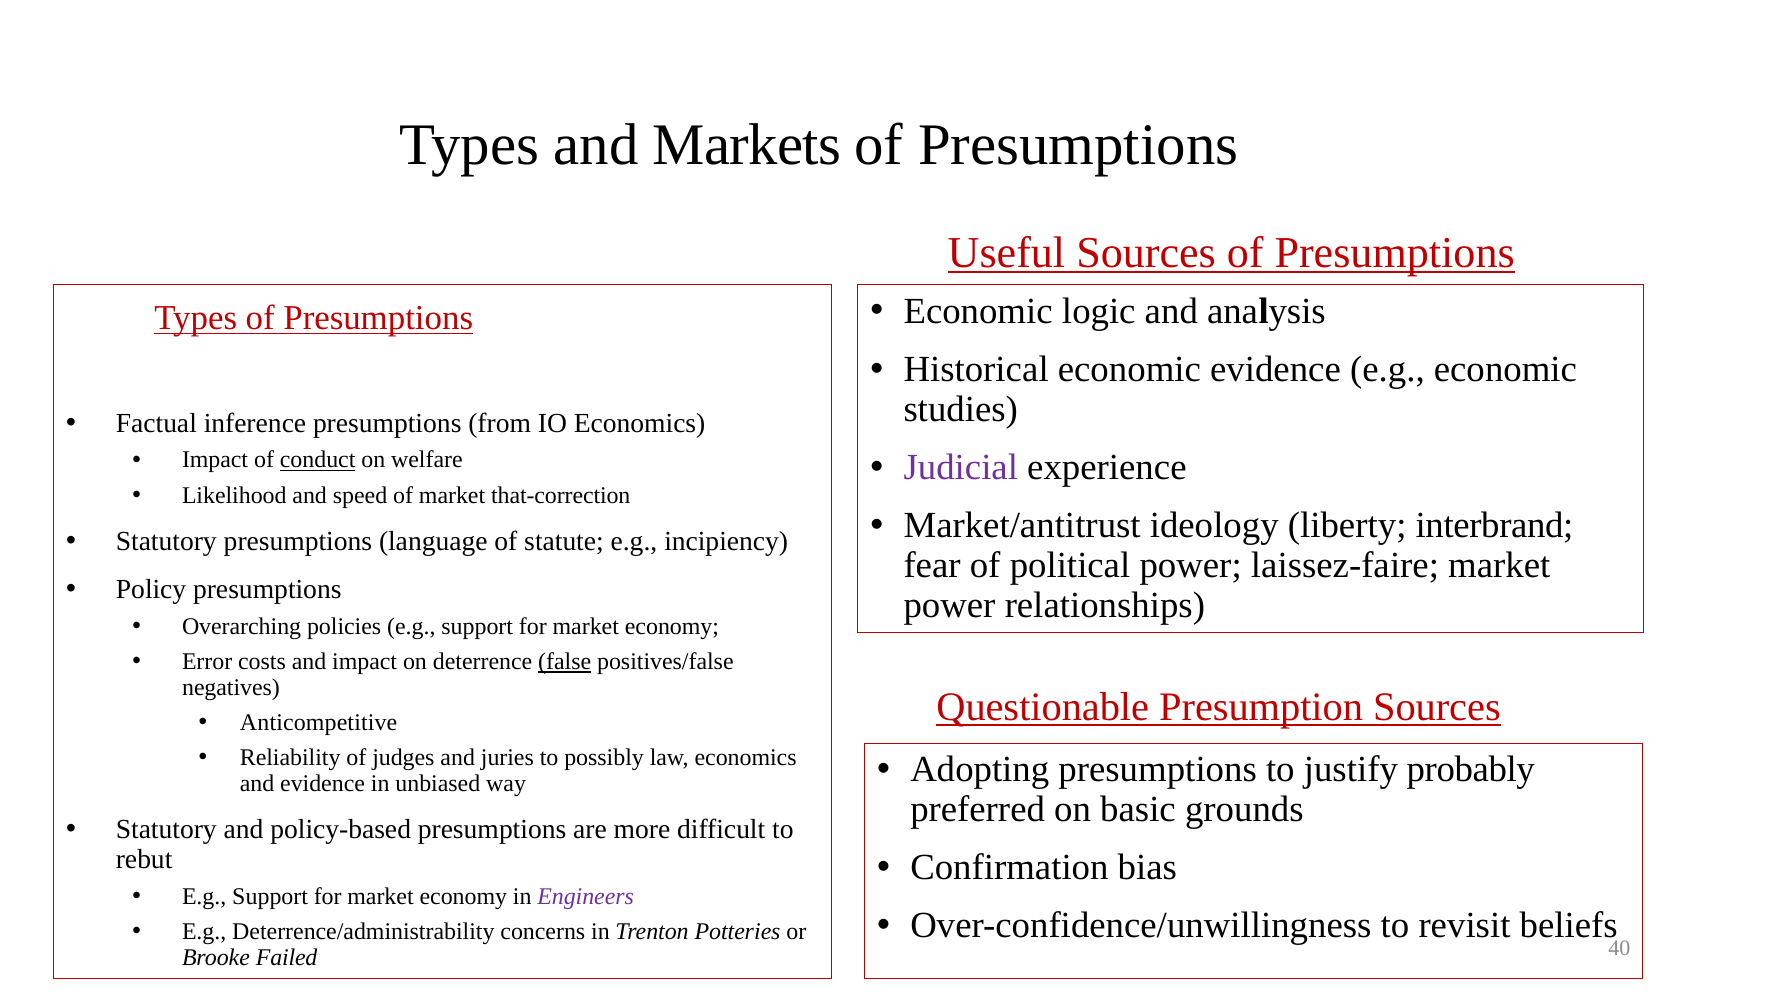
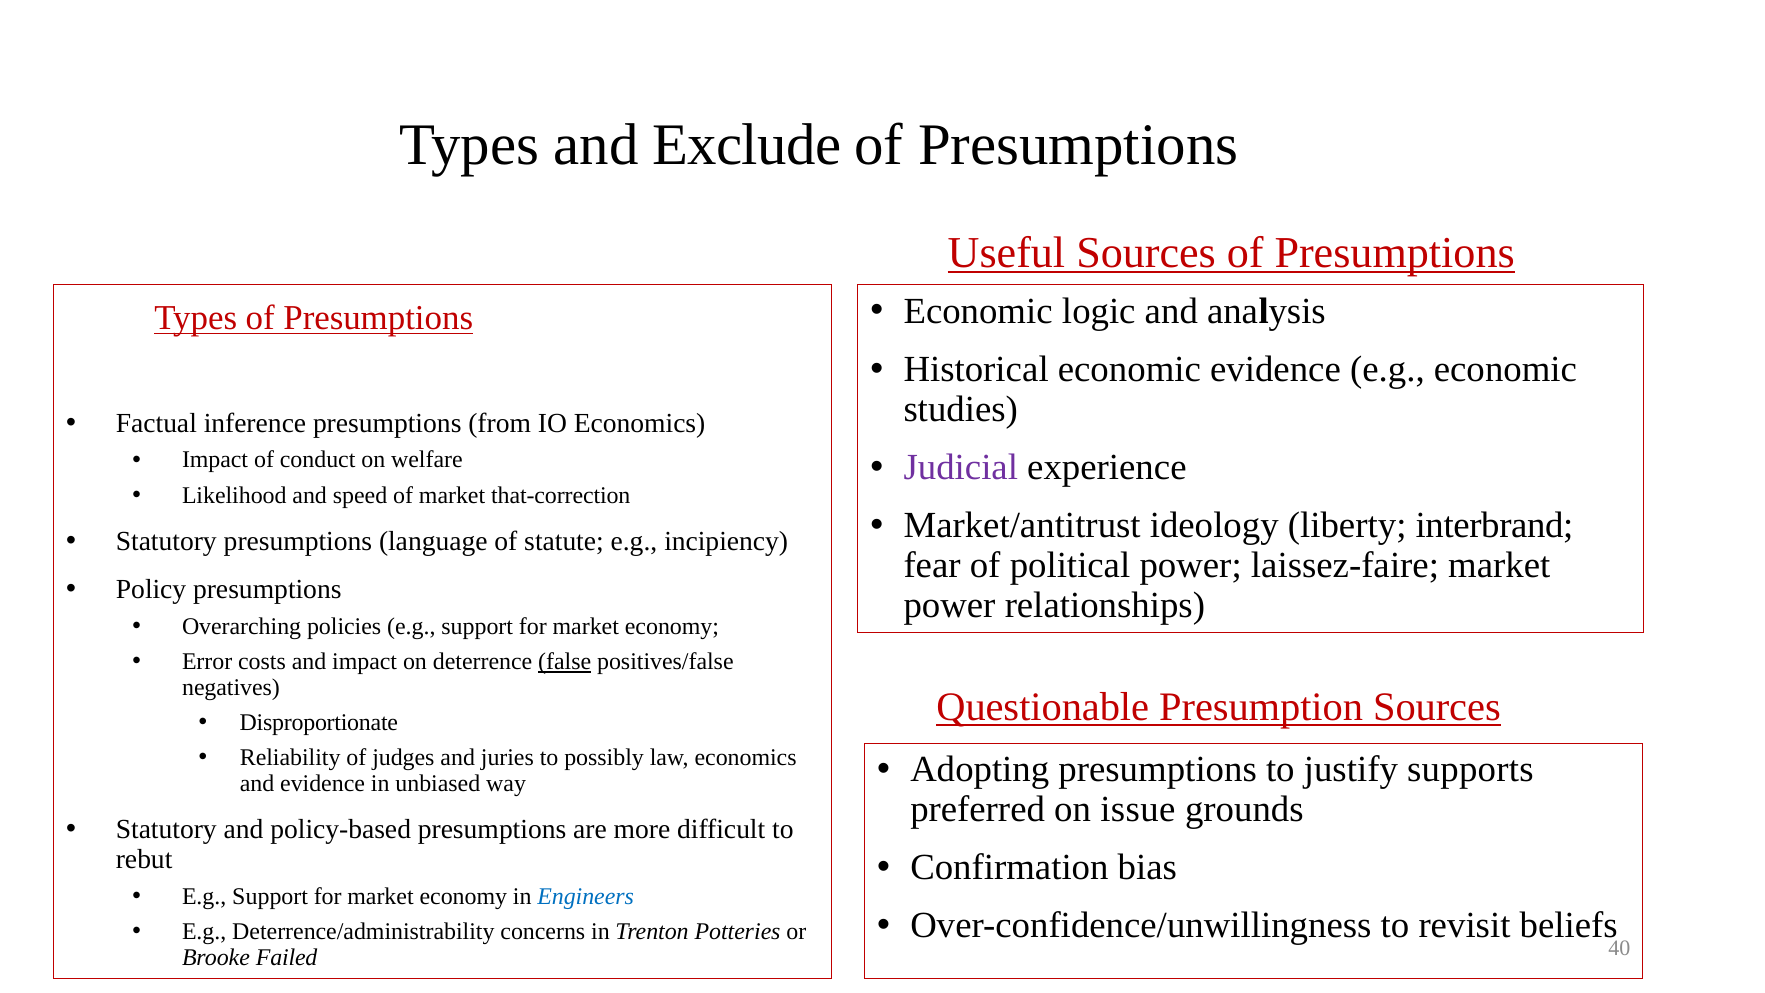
Markets: Markets -> Exclude
conduct underline: present -> none
Anticompetitive: Anticompetitive -> Disproportionate
probably: probably -> supports
basic: basic -> issue
Engineers colour: purple -> blue
